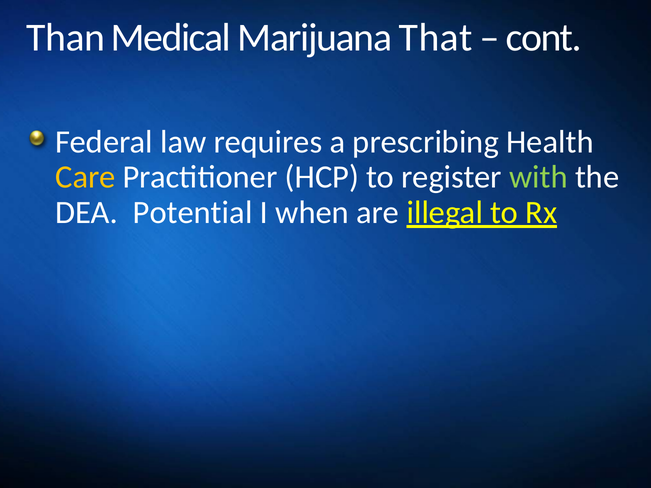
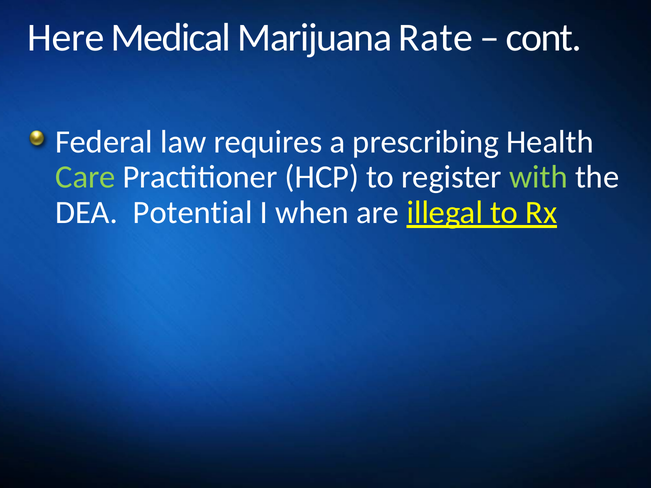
Than: Than -> Here
That: That -> Rate
Care colour: yellow -> light green
